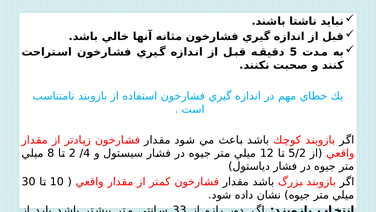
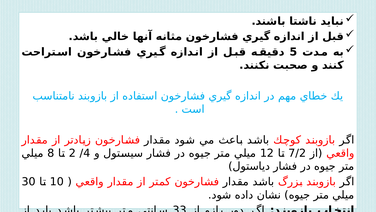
5/2: 5/2 -> 7/2
